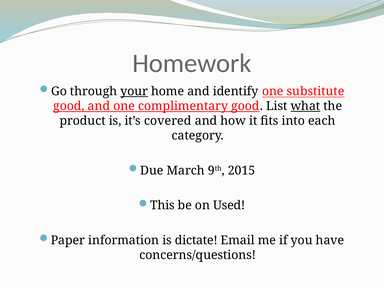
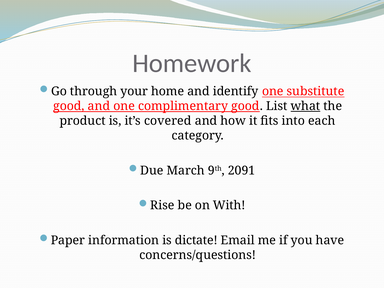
your underline: present -> none
2015: 2015 -> 2091
This: This -> Rise
Used: Used -> With
